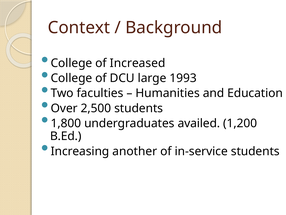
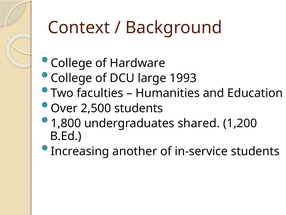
Increased: Increased -> Hardware
availed: availed -> shared
